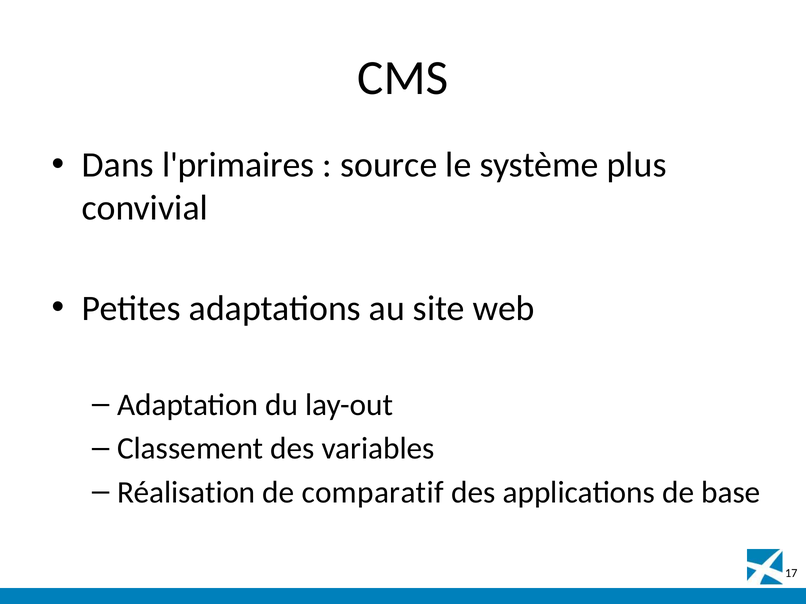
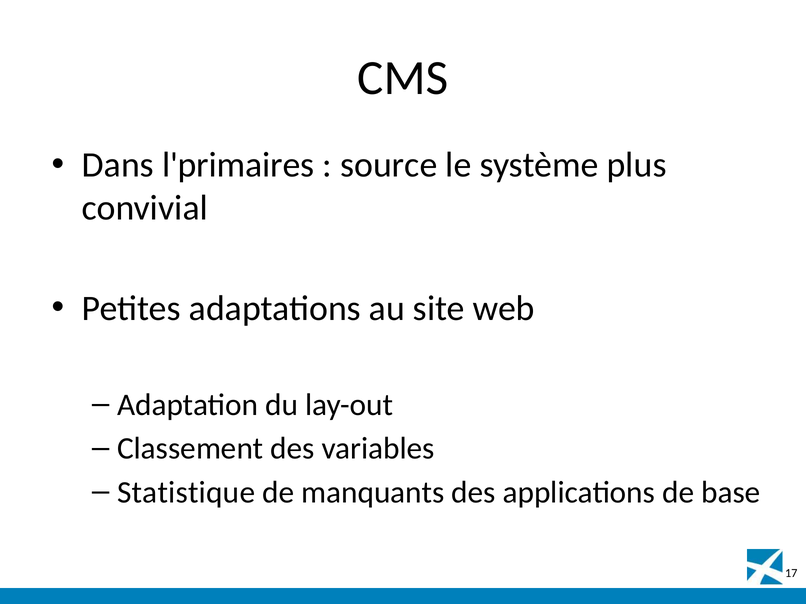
Réalisation: Réalisation -> Statistique
comparatif: comparatif -> manquants
